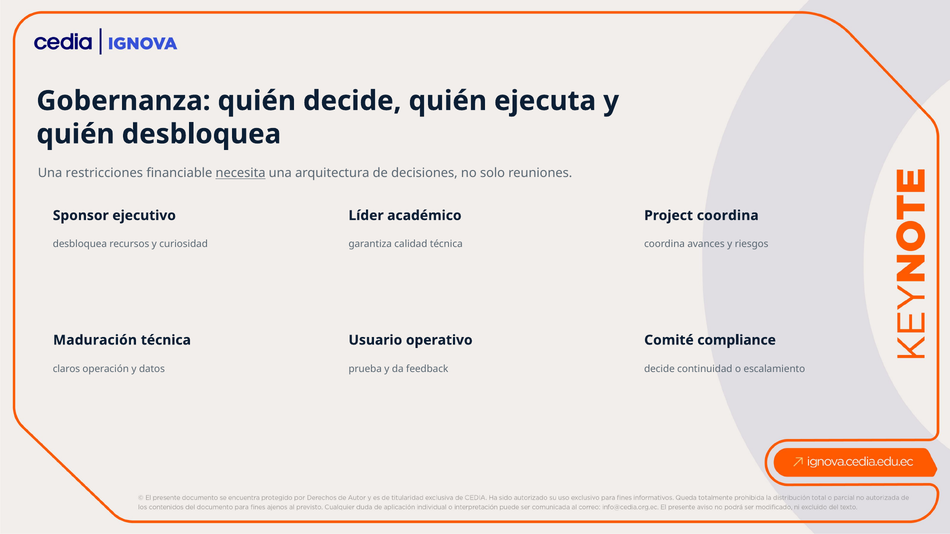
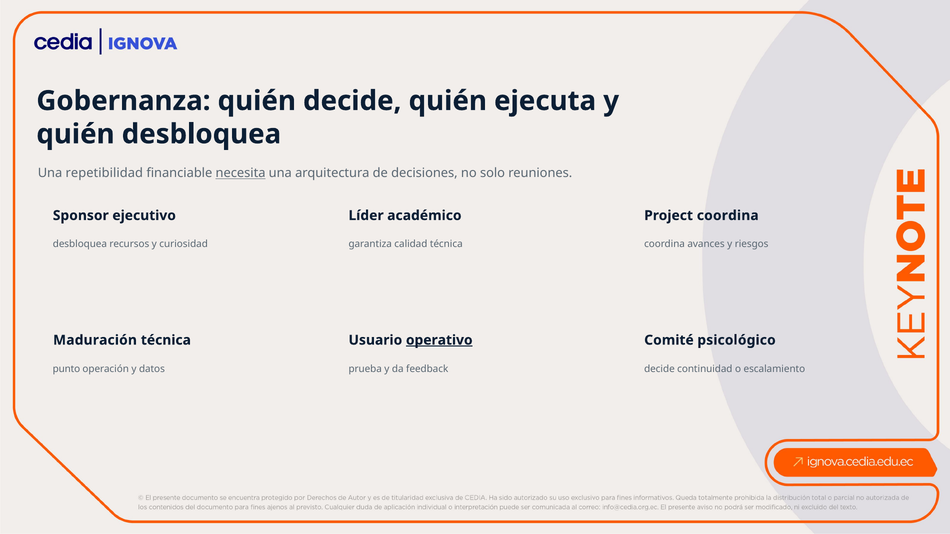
restricciones: restricciones -> repetibilidad
operativo underline: none -> present
compliance: compliance -> psicológico
claros: claros -> punto
